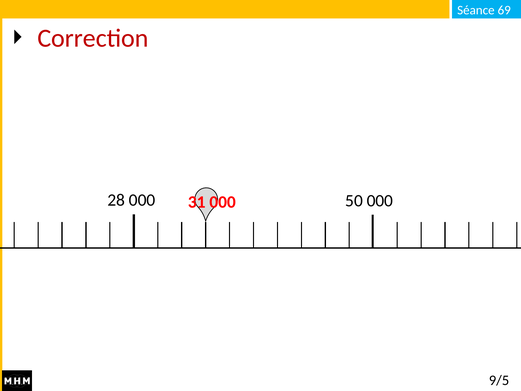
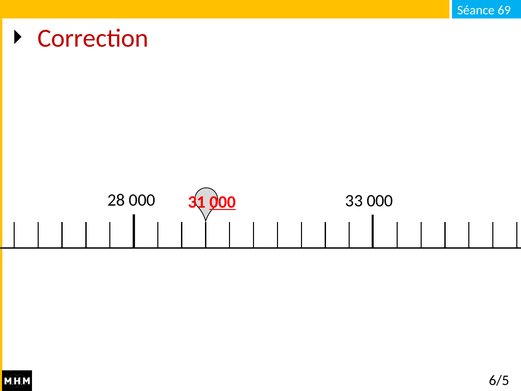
50: 50 -> 33
000 at (223, 202) underline: none -> present
9/5: 9/5 -> 6/5
